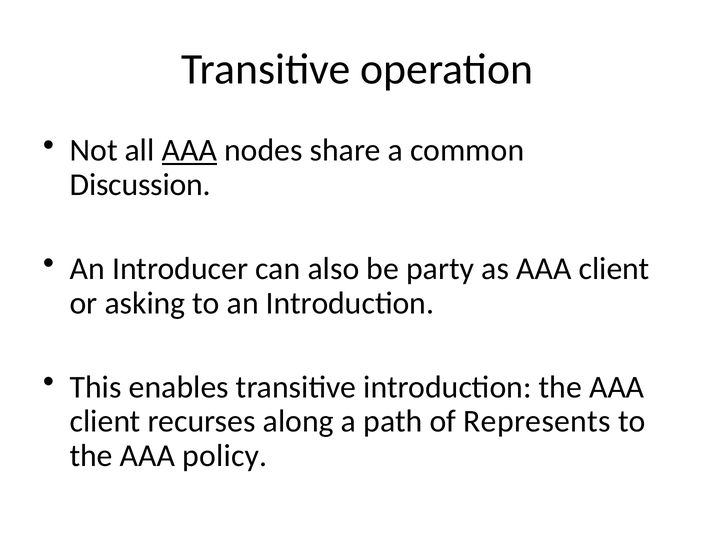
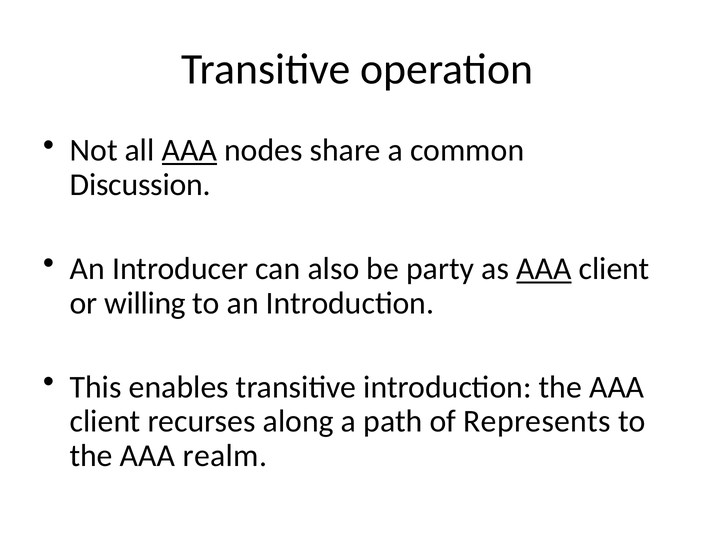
AAA at (544, 268) underline: none -> present
asking: asking -> willing
policy: policy -> realm
